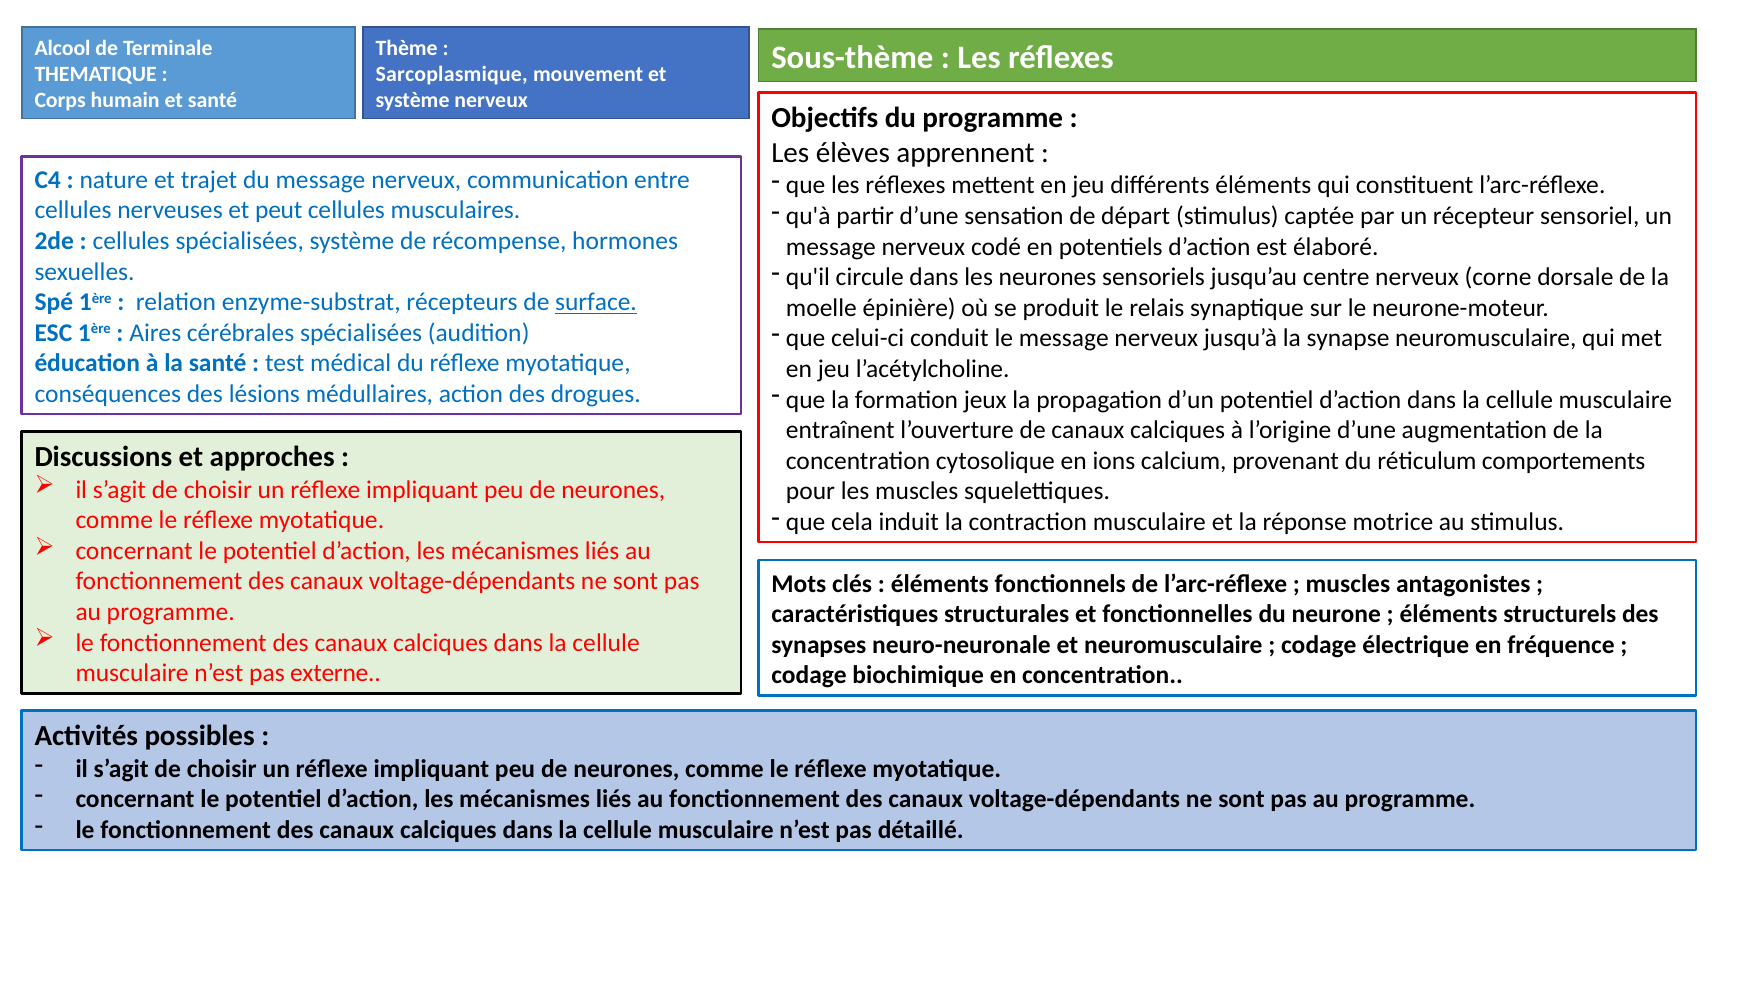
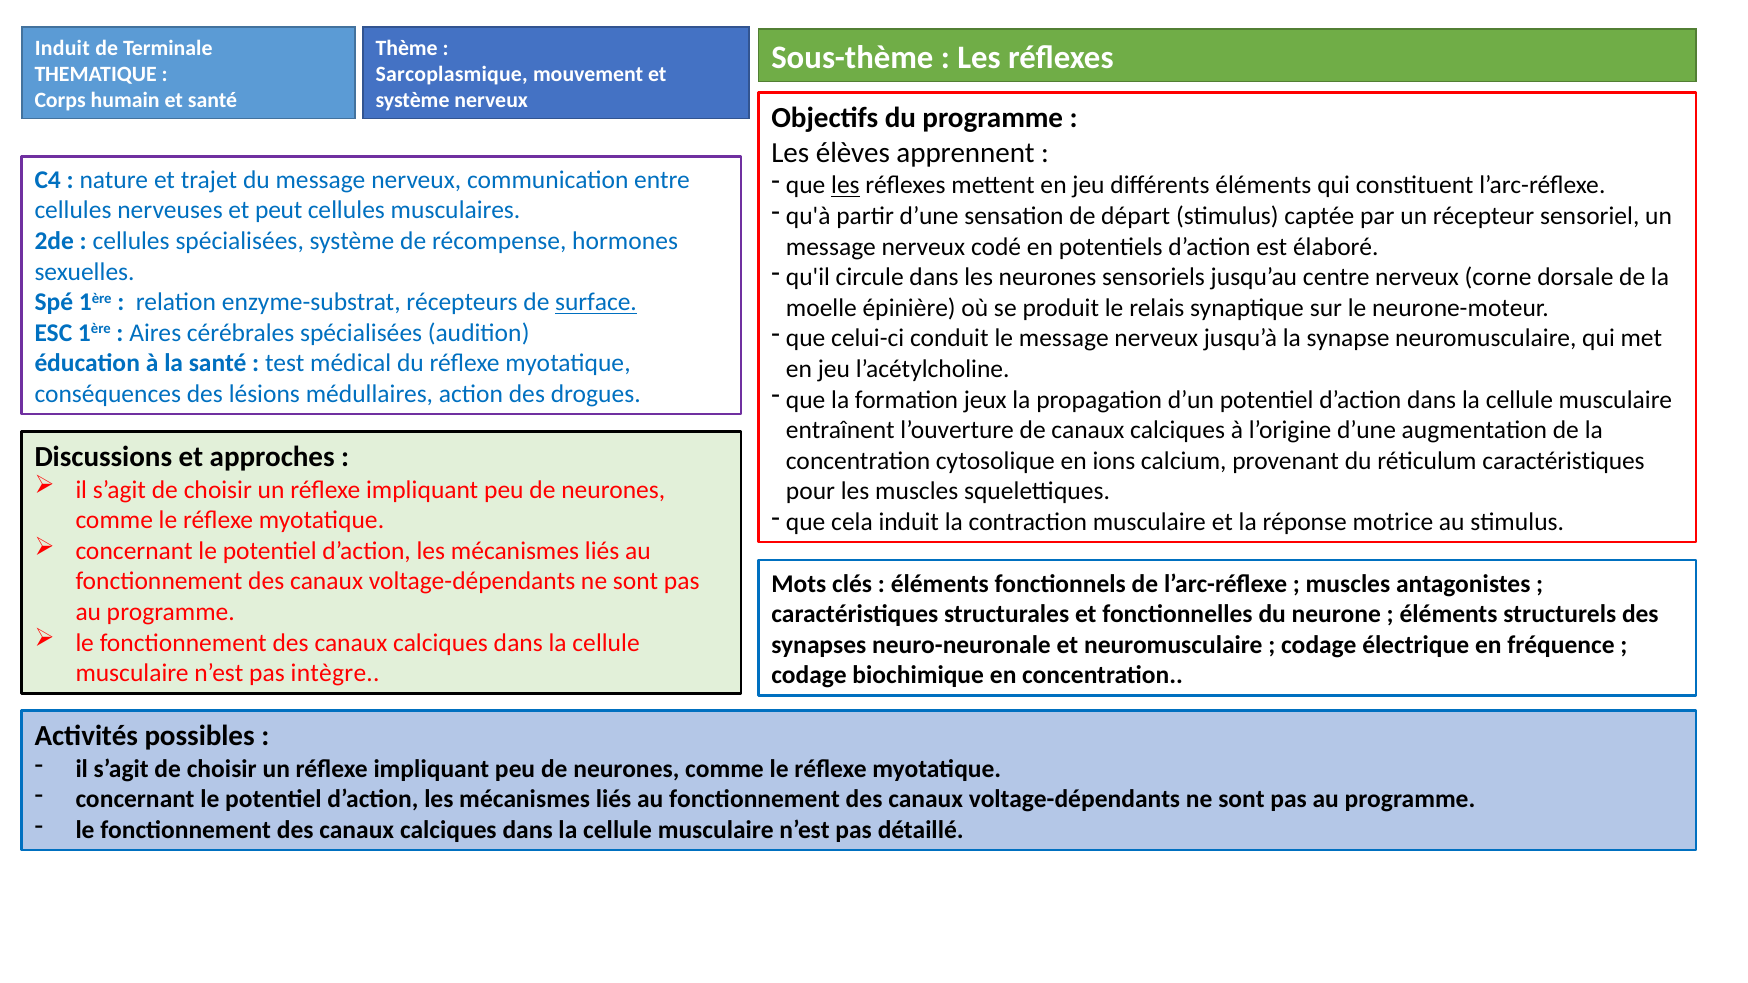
Alcool at (63, 48): Alcool -> Induit
les at (845, 186) underline: none -> present
réticulum comportements: comportements -> caractéristiques
externe: externe -> intègre
